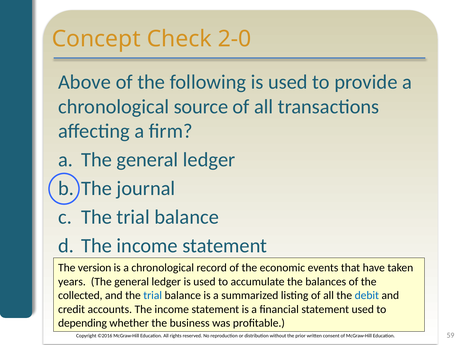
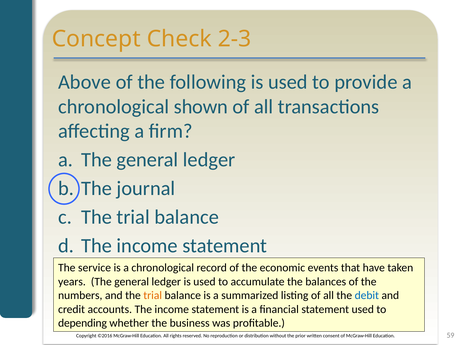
2-0: 2-0 -> 2-3
source: source -> shown
version: version -> service
collected: collected -> numbers
trial at (153, 295) colour: blue -> orange
